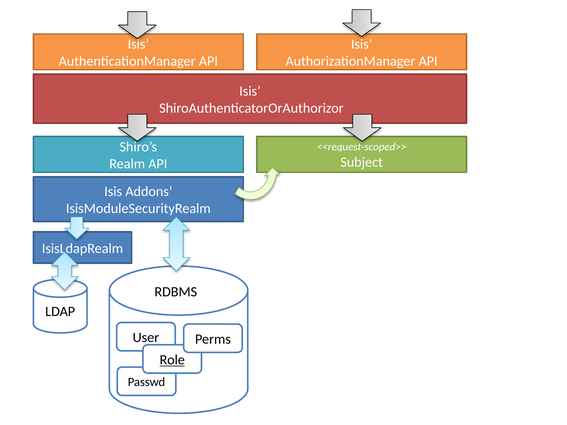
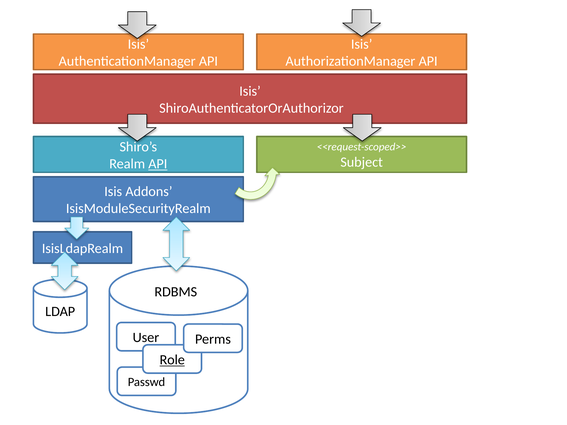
API at (158, 164) underline: none -> present
